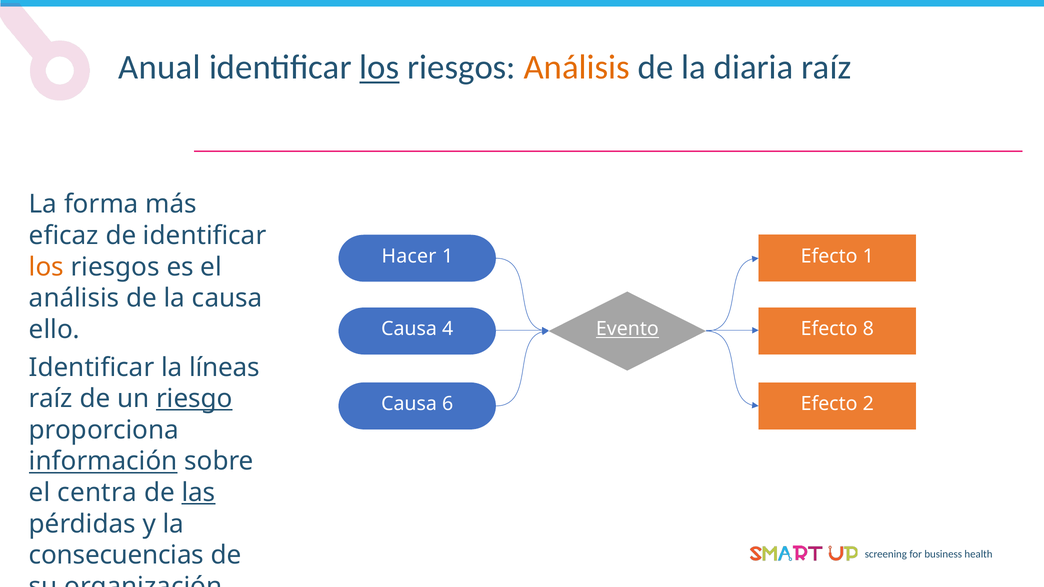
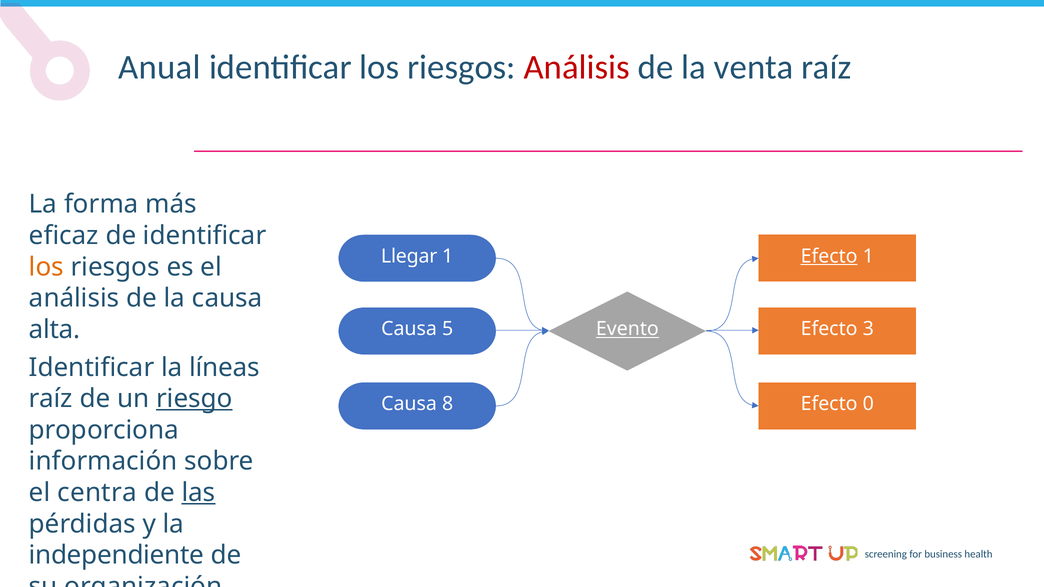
los at (379, 67) underline: present -> none
Análisis at (577, 67) colour: orange -> red
diaria: diaria -> venta
Hacer: Hacer -> Llegar
Efecto at (829, 256) underline: none -> present
ello: ello -> alta
4: 4 -> 5
8: 8 -> 3
6: 6 -> 8
2: 2 -> 0
información underline: present -> none
consecuencias: consecuencias -> independiente
